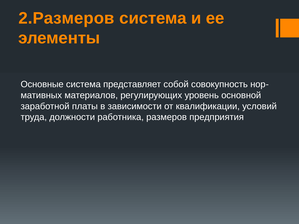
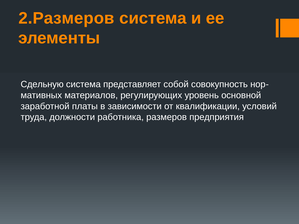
Основные: Основные -> Сдельную
